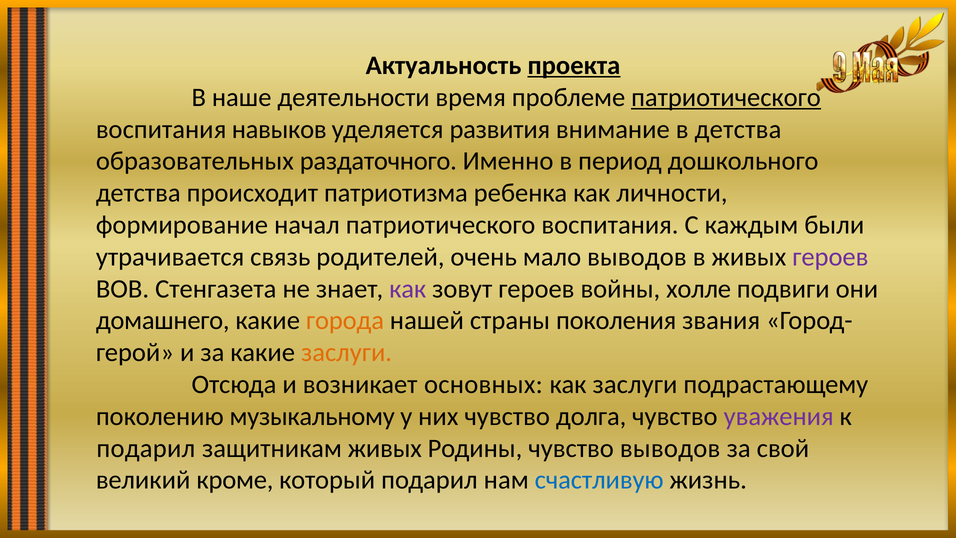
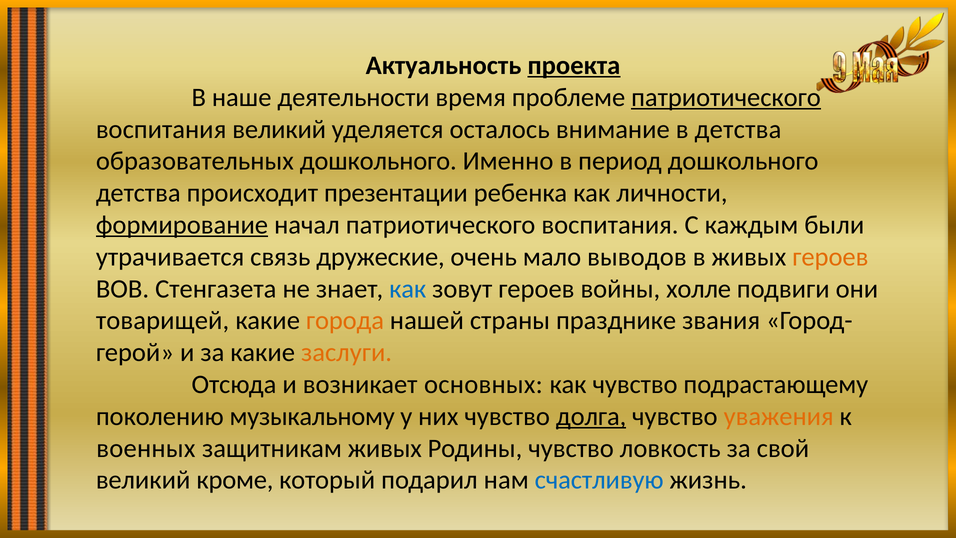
воспитания навыков: навыков -> великий
развития: развития -> осталось
образовательных раздаточного: раздаточного -> дошкольного
патриотизма: патриотизма -> презентации
формирование underline: none -> present
родителей: родителей -> дружеские
героев at (830, 257) colour: purple -> orange
как at (408, 289) colour: purple -> blue
домашнего: домашнего -> товарищей
поколения: поколения -> празднике
как заслуги: заслуги -> чувство
долга underline: none -> present
уважения colour: purple -> orange
подарил at (146, 448): подарил -> военных
чувство выводов: выводов -> ловкость
